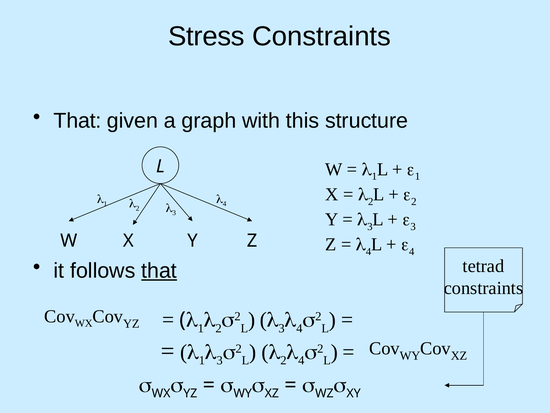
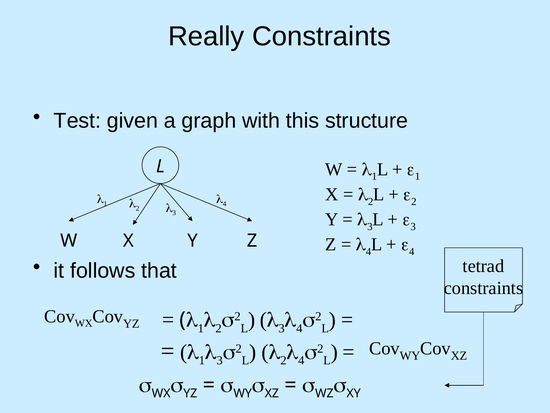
Stress: Stress -> Really
That at (77, 121): That -> Test
that at (159, 270) underline: present -> none
